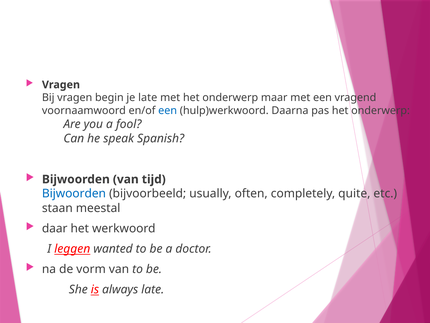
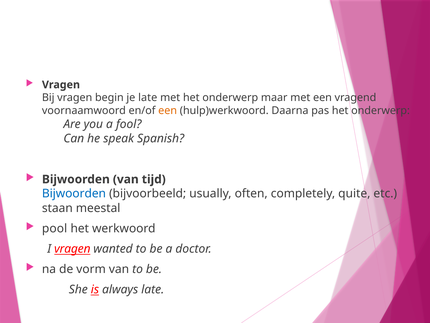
een at (168, 110) colour: blue -> orange
daar: daar -> pool
I leggen: leggen -> vragen
